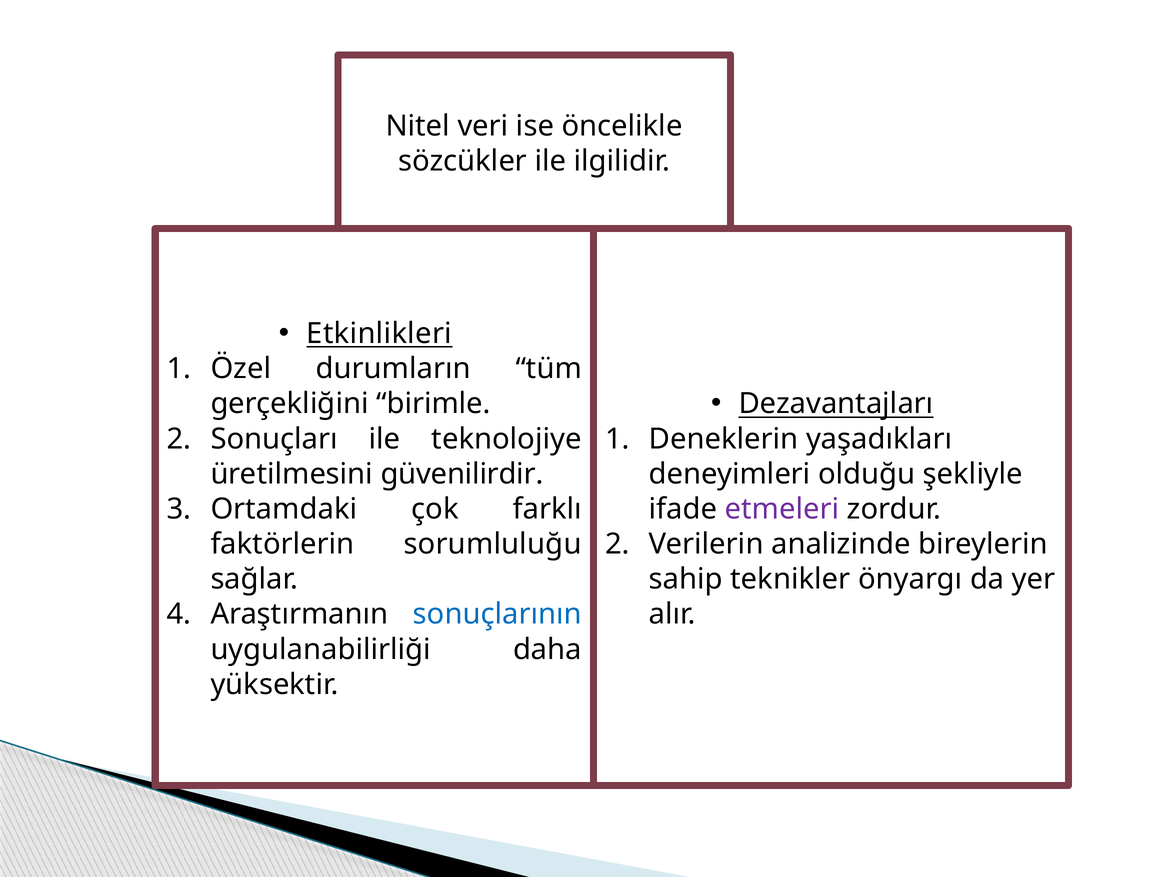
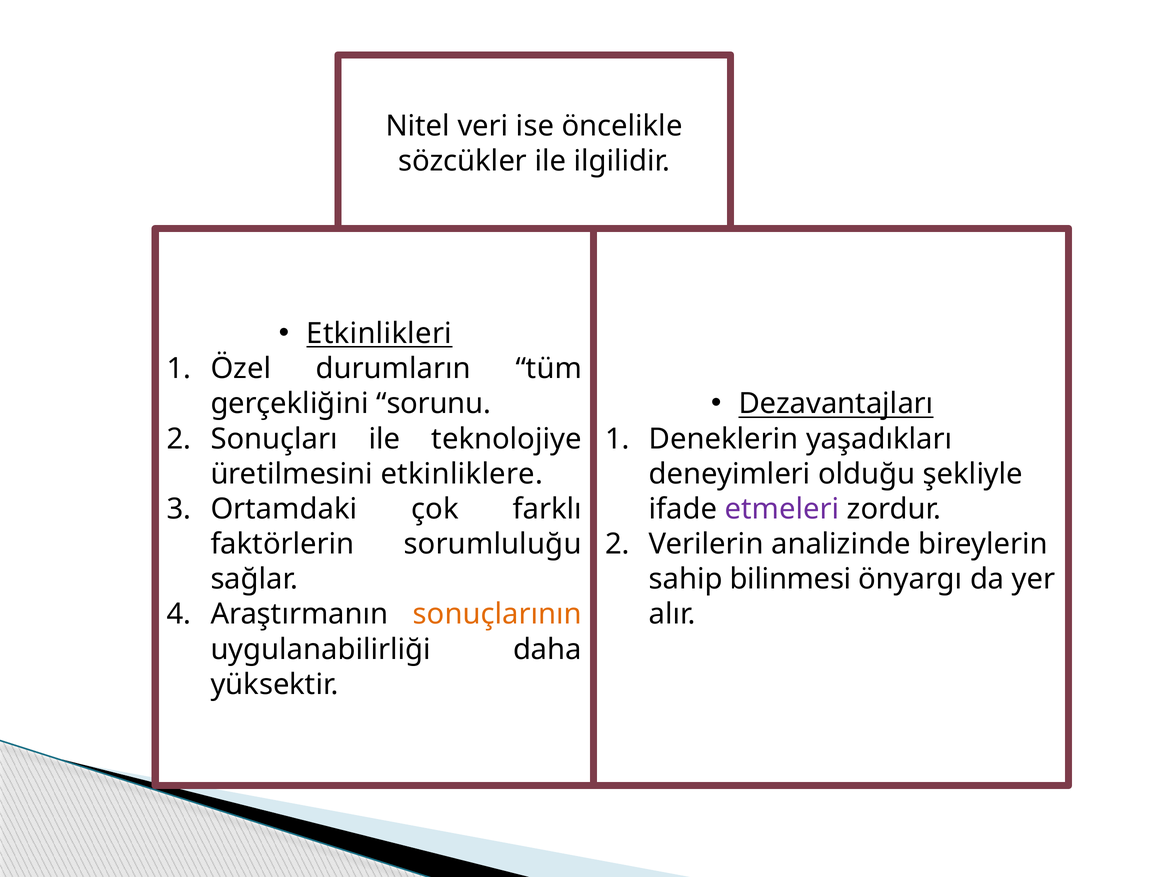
birimle: birimle -> sorunu
güvenilirdir: güvenilirdir -> etkinliklere
teknikler: teknikler -> bilinmesi
sonuçlarının colour: blue -> orange
